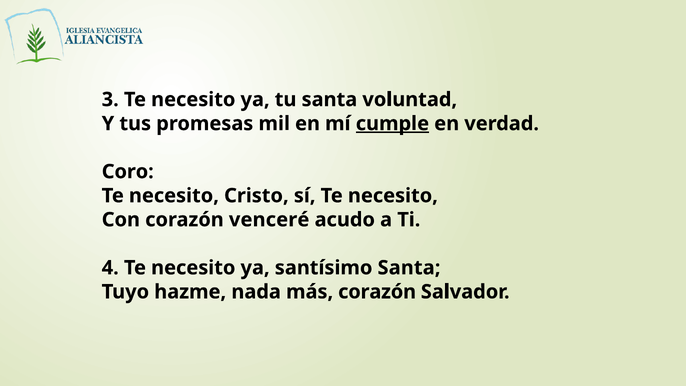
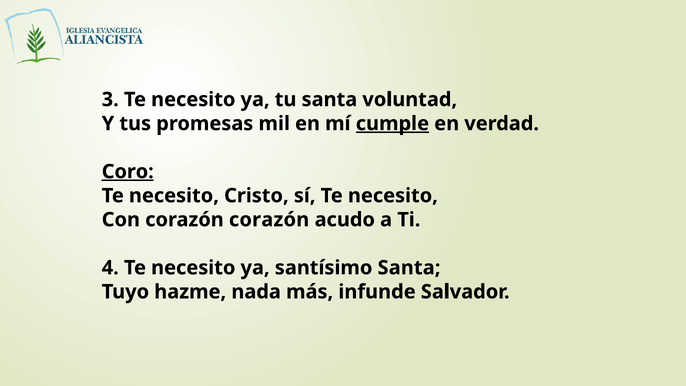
Coro underline: none -> present
corazón venceré: venceré -> corazón
más corazón: corazón -> infunde
